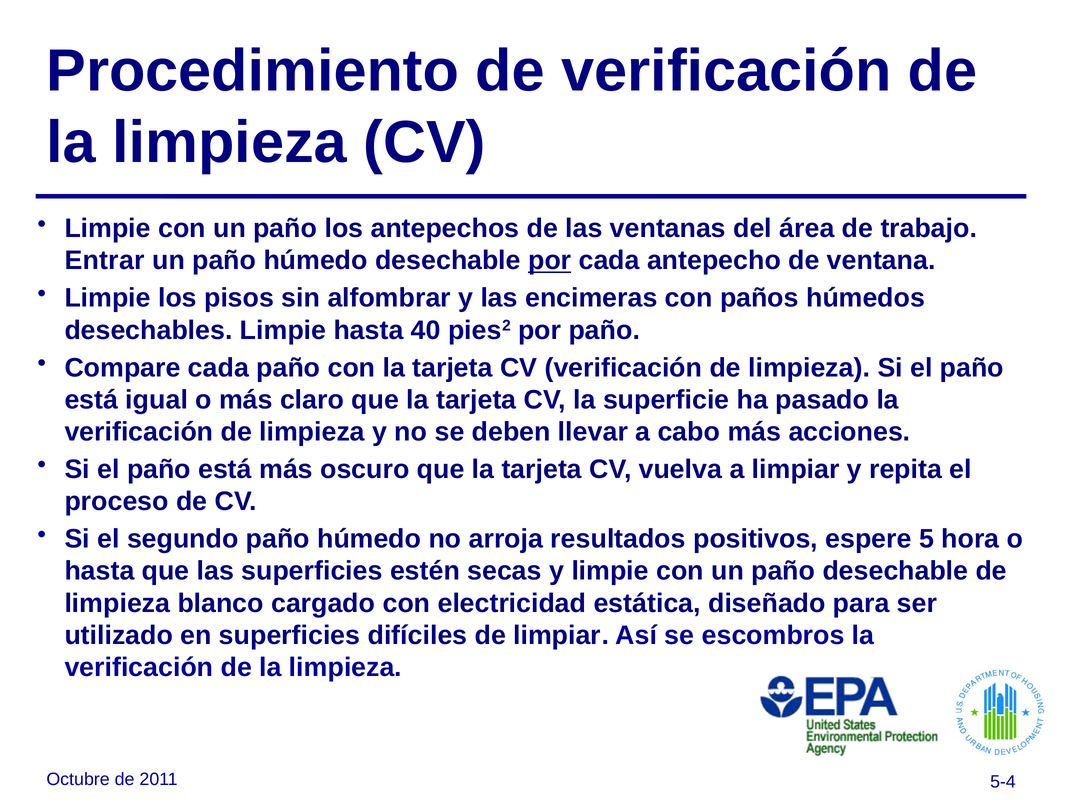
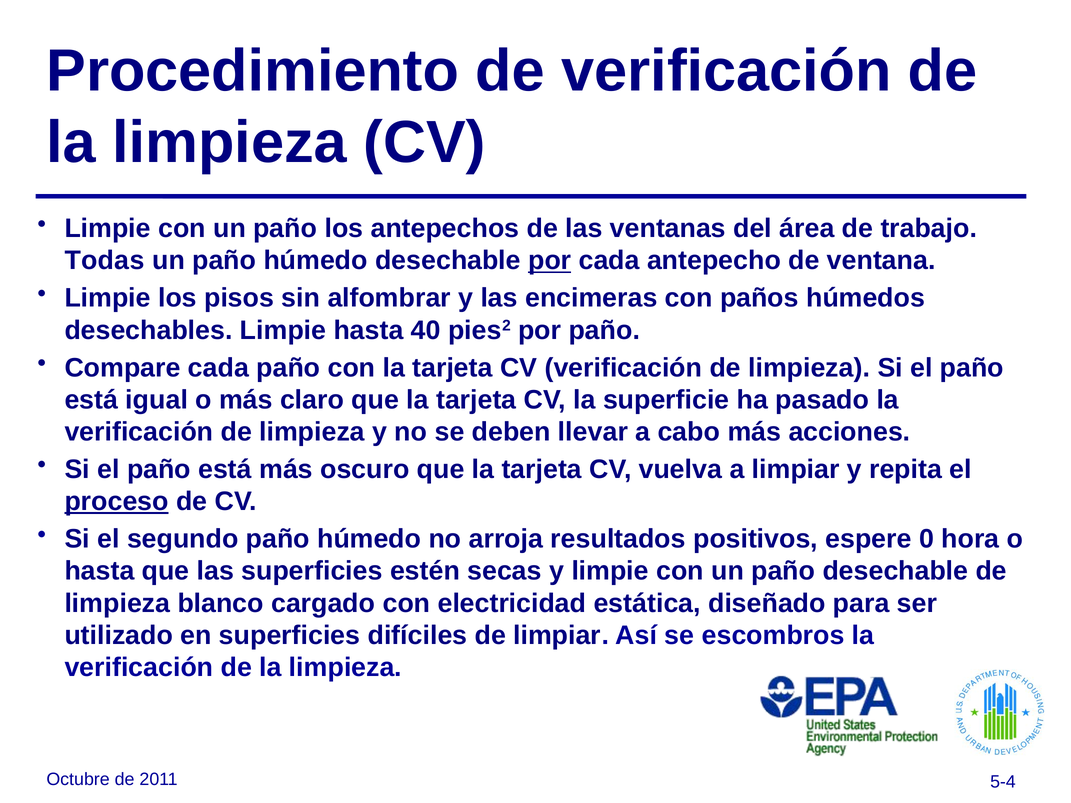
Entrar: Entrar -> Todas
proceso underline: none -> present
5: 5 -> 0
